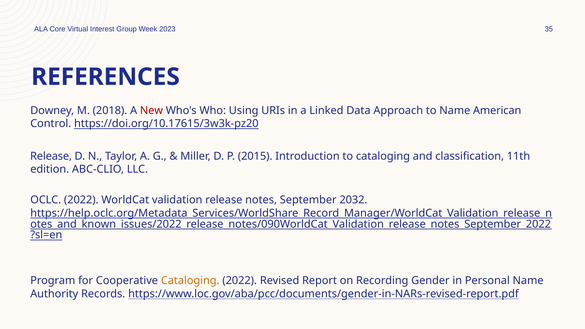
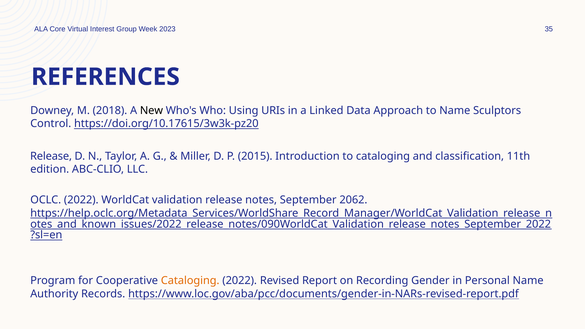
New colour: red -> black
American: American -> Sculptors
2032: 2032 -> 2062
